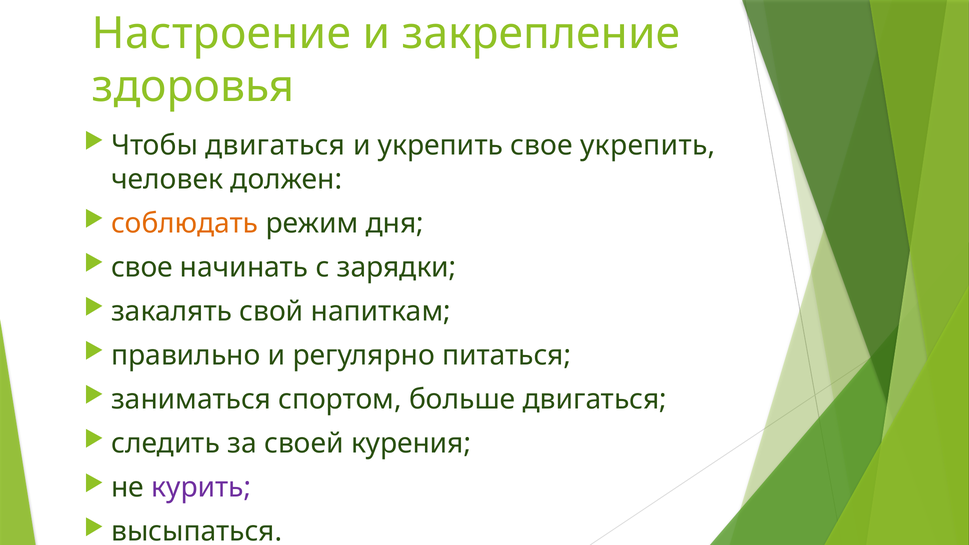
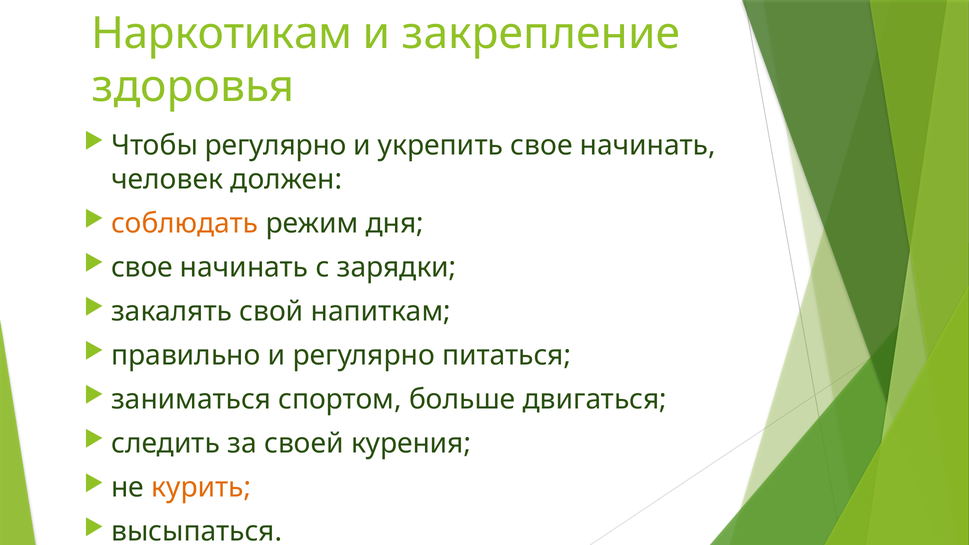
Настроение: Настроение -> Наркотикам
Чтобы двигаться: двигаться -> регулярно
укрепить свое укрепить: укрепить -> начинать
курить colour: purple -> orange
